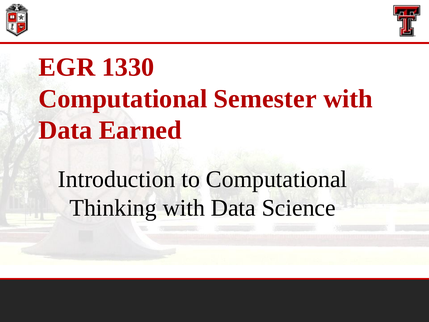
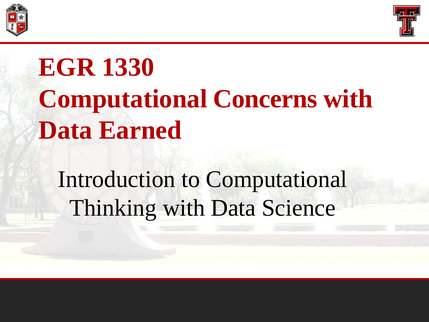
Semester: Semester -> Concerns
